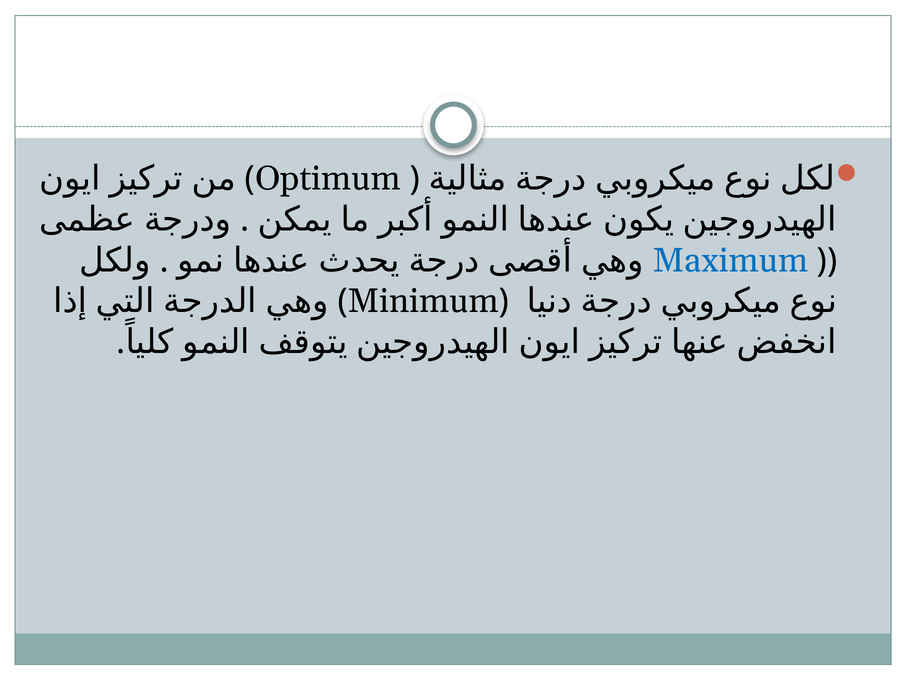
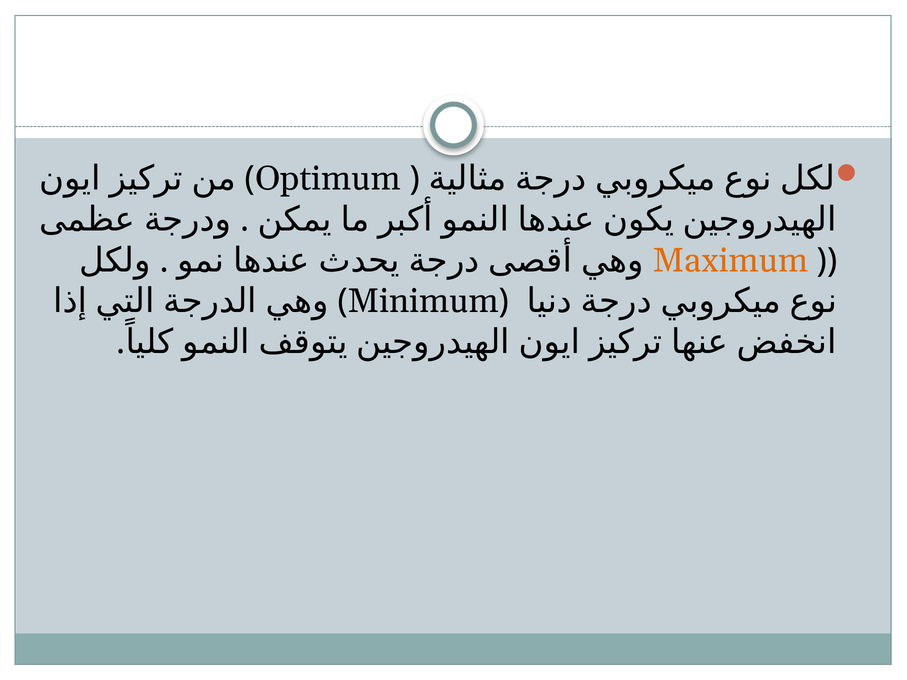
Maximum colour: blue -> orange
